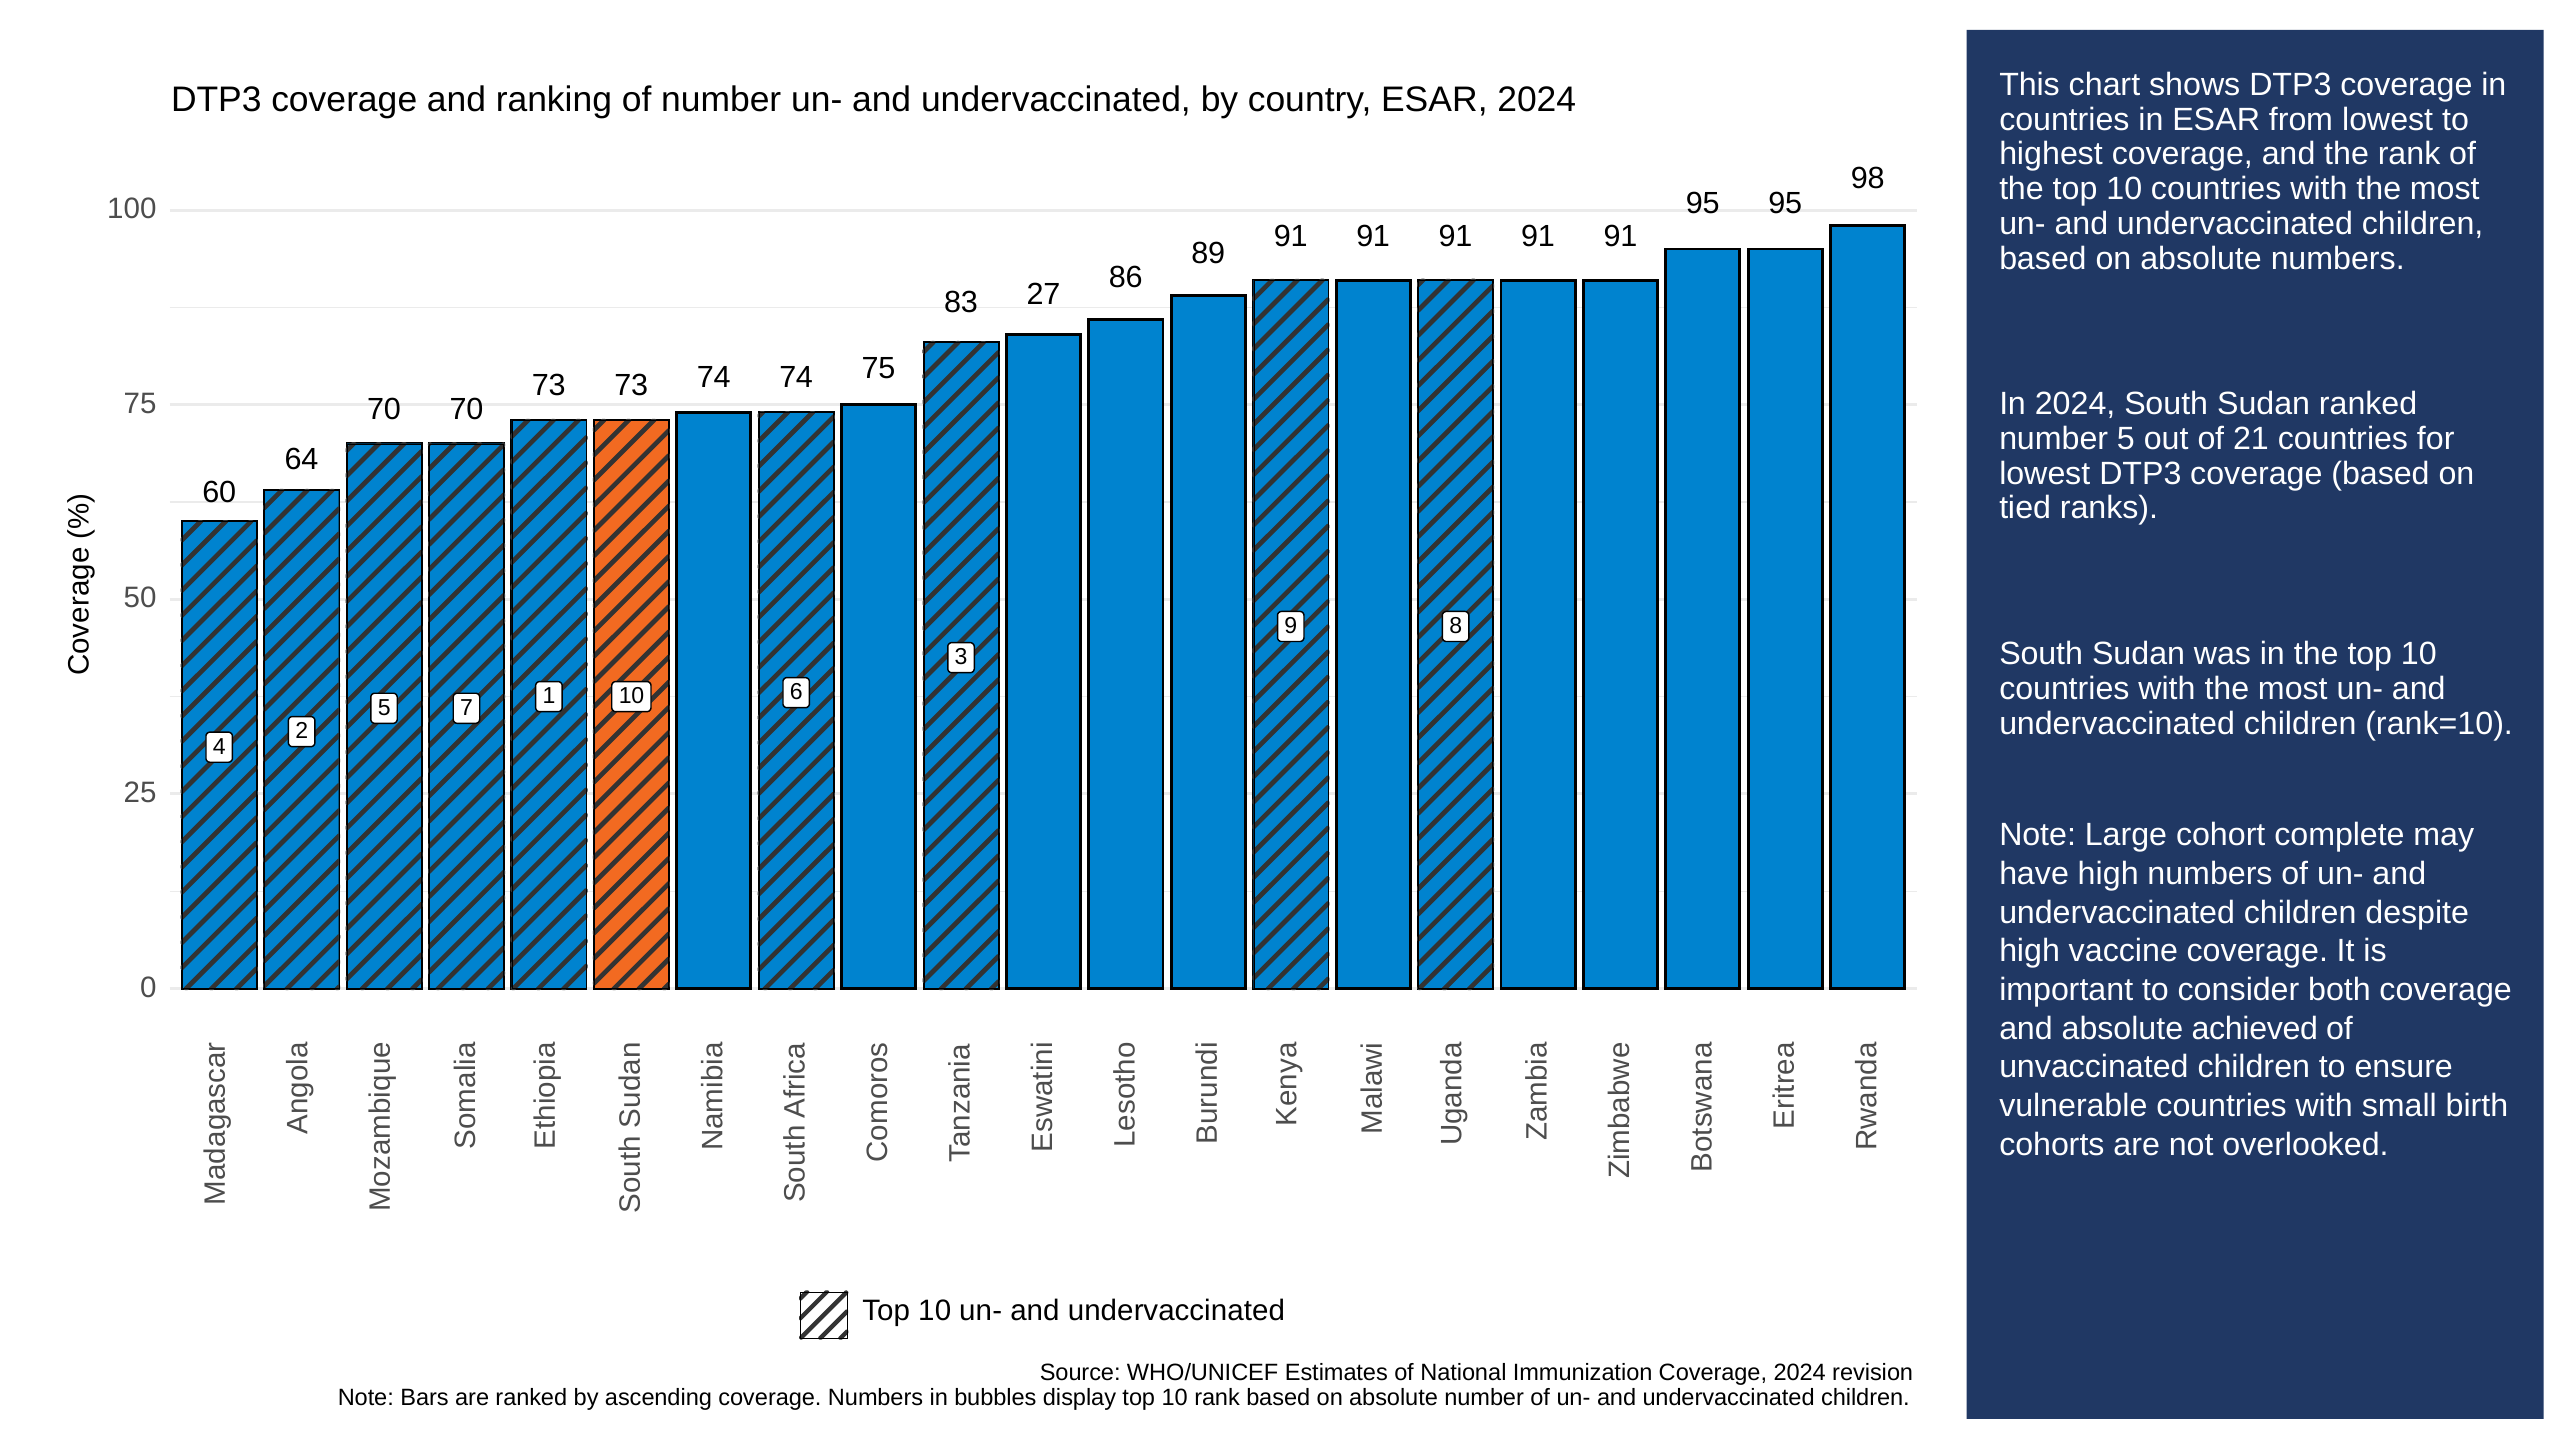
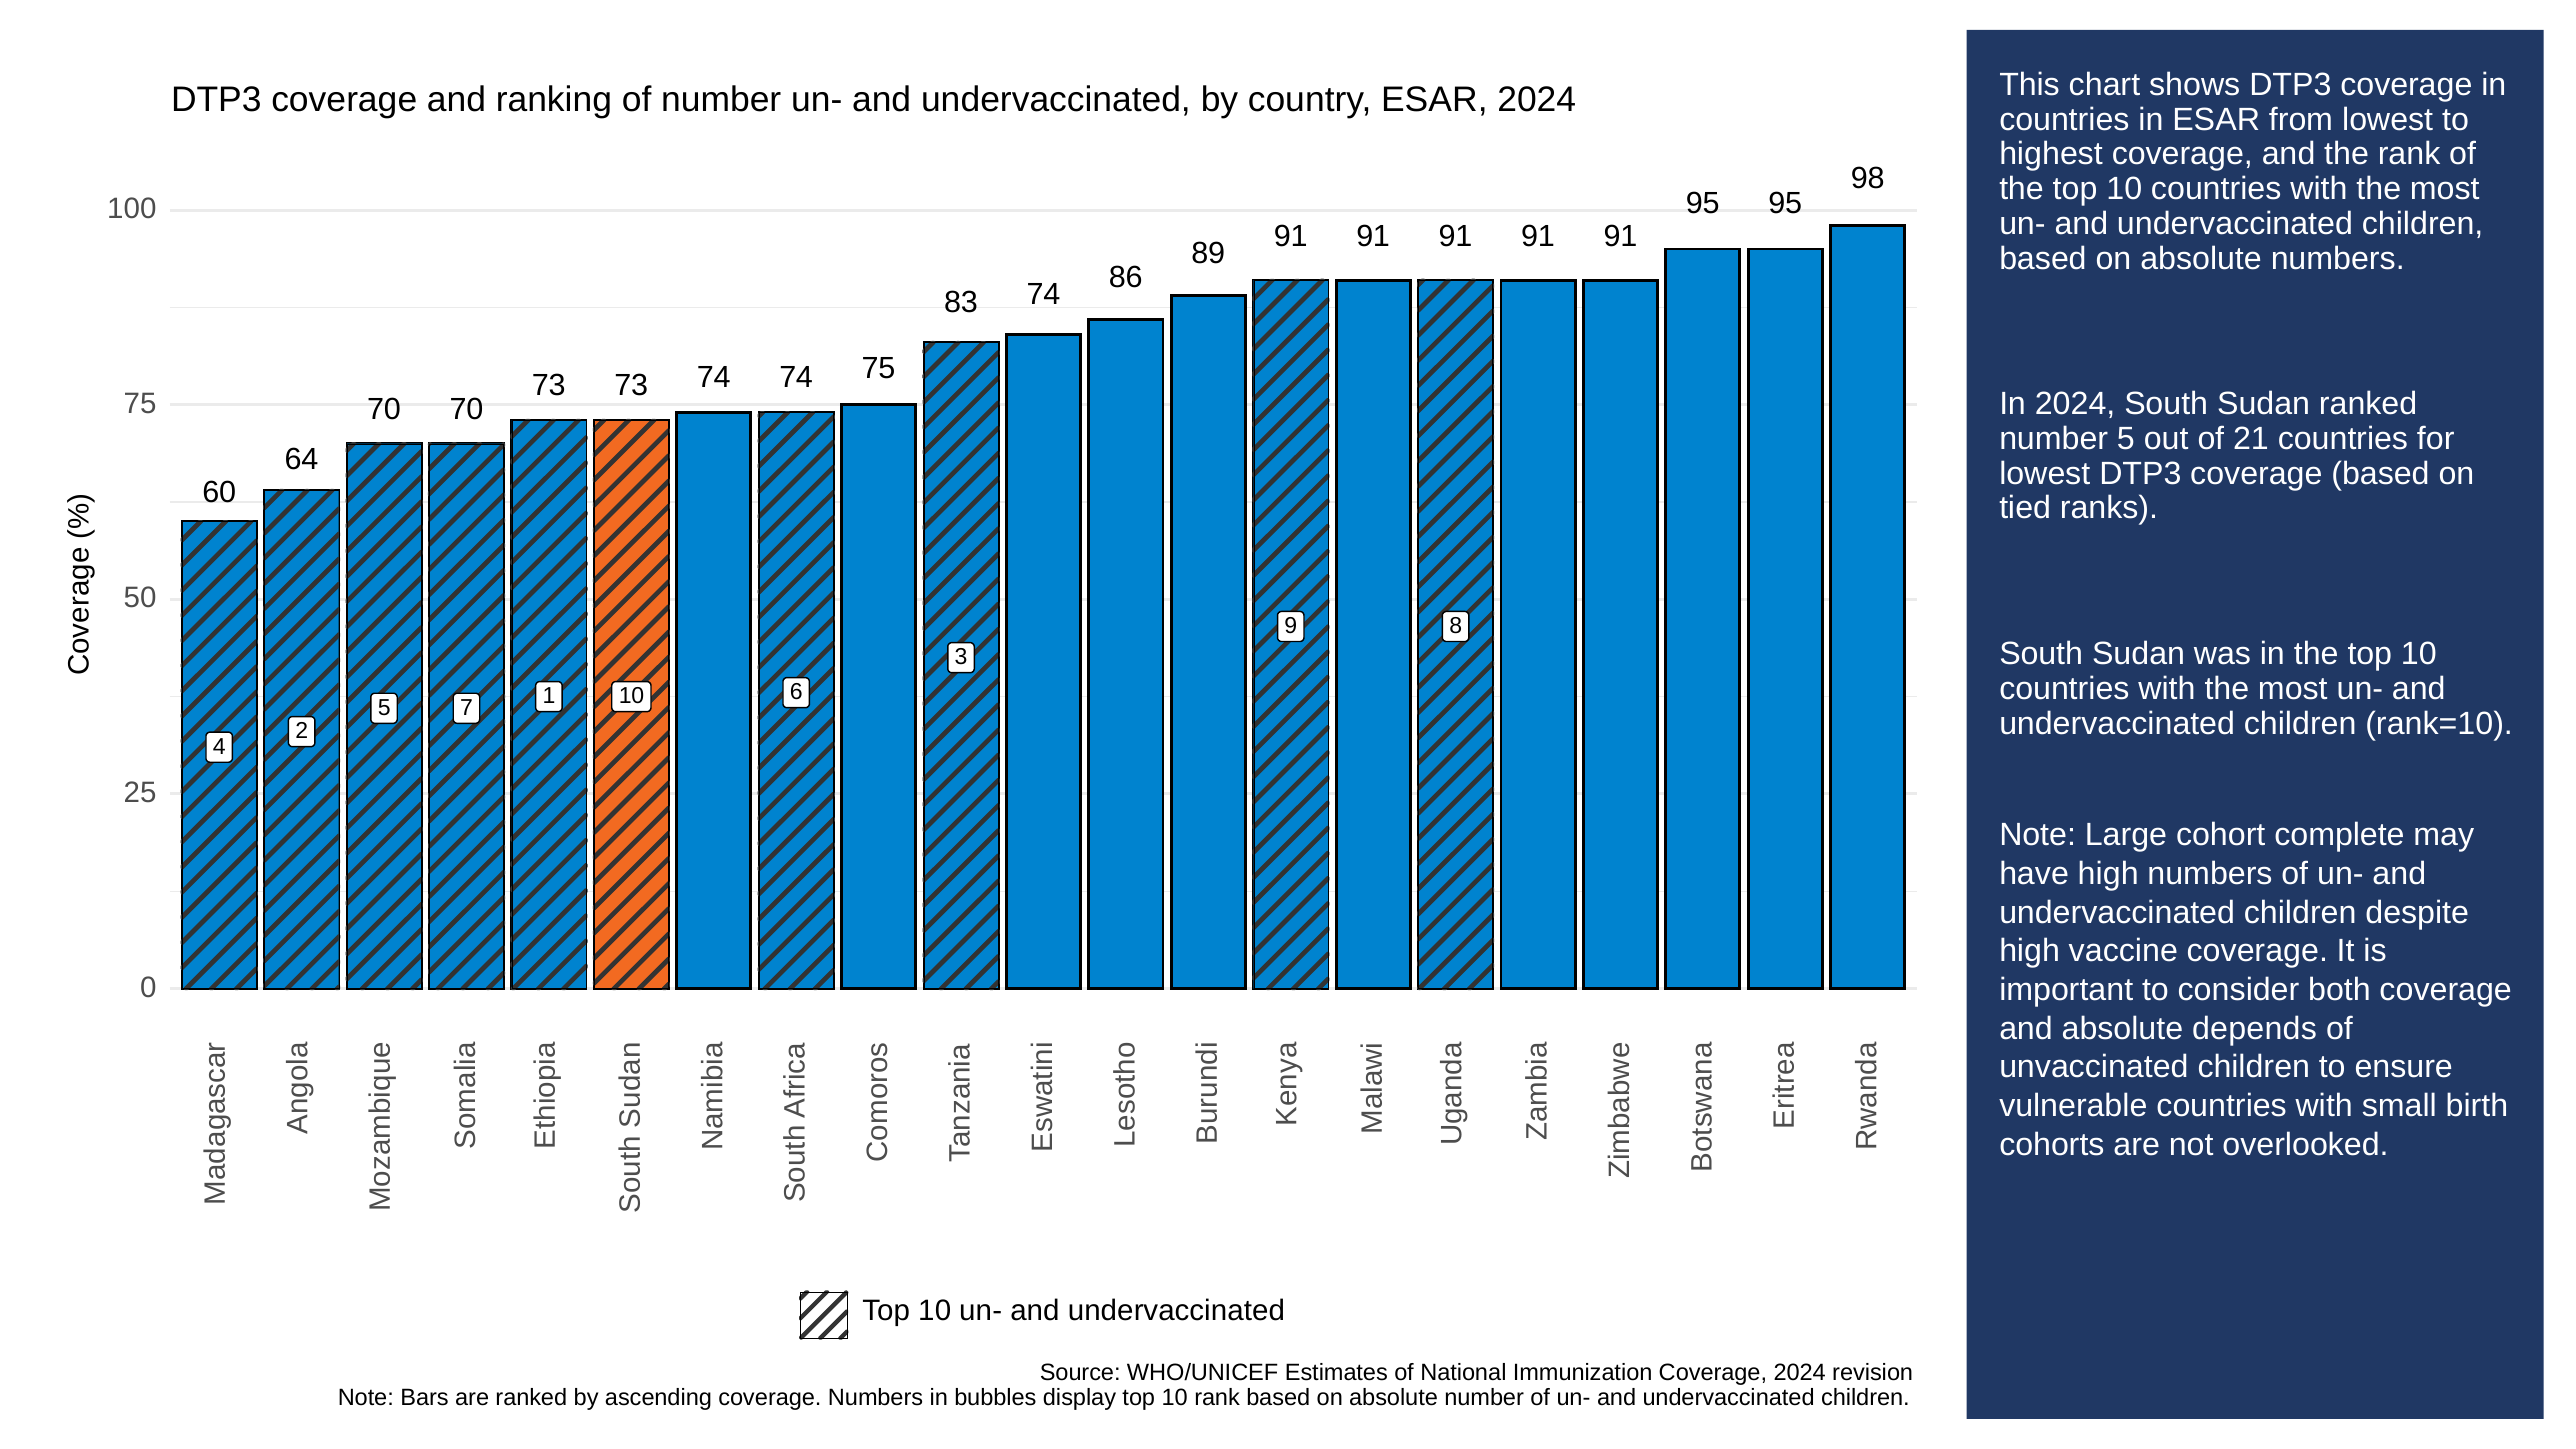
83 27: 27 -> 74
achieved: achieved -> depends
